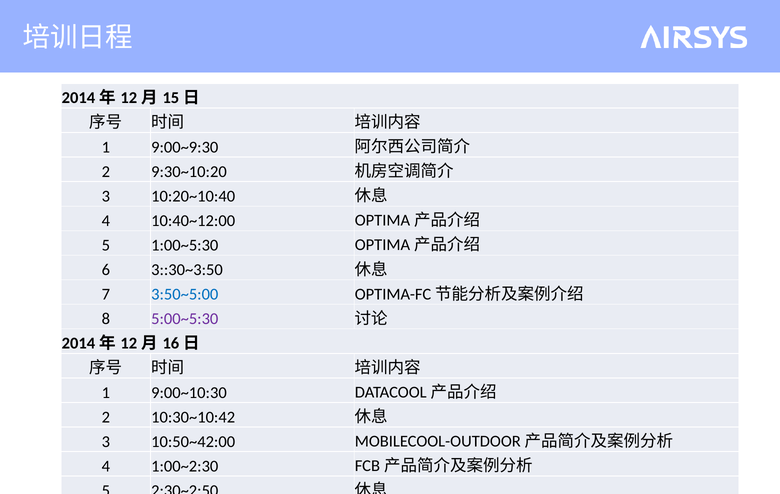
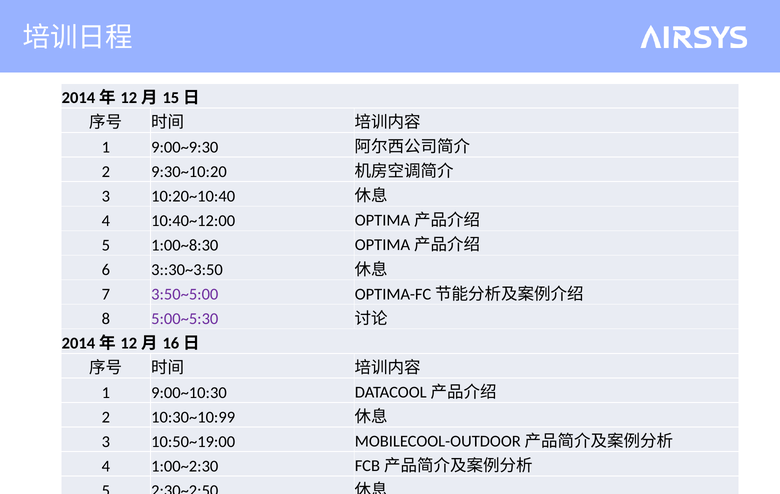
1:00~5:30: 1:00~5:30 -> 1:00~8:30
3:50~5:00 colour: blue -> purple
10:30~10:42: 10:30~10:42 -> 10:30~10:99
10:50~42:00: 10:50~42:00 -> 10:50~19:00
